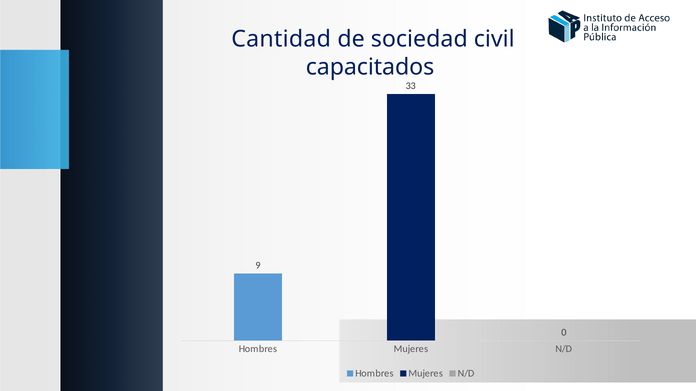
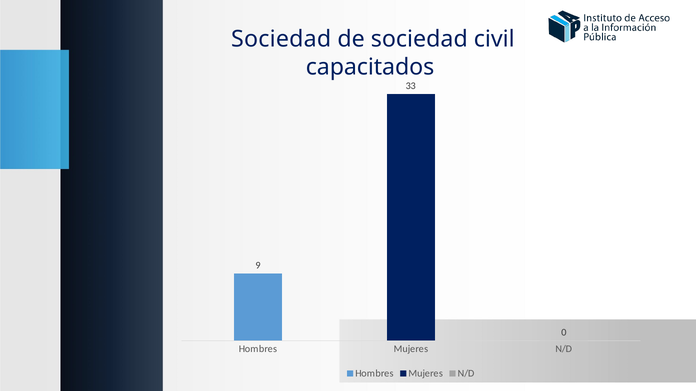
Cantidad at (281, 39): Cantidad -> Sociedad
